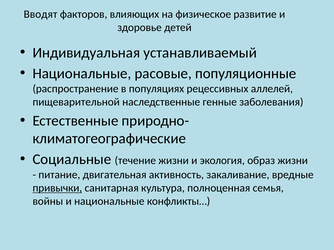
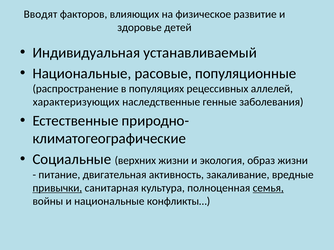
пищеварительной: пищеварительной -> характеризующих
течение: течение -> верхних
семья underline: none -> present
